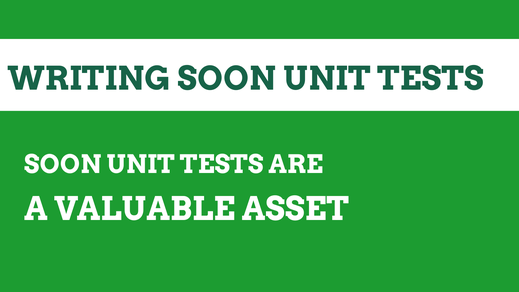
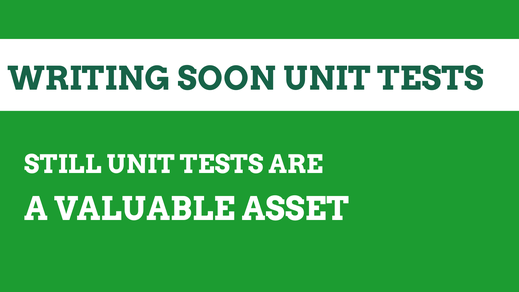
SOON at (63, 165): SOON -> STILL
